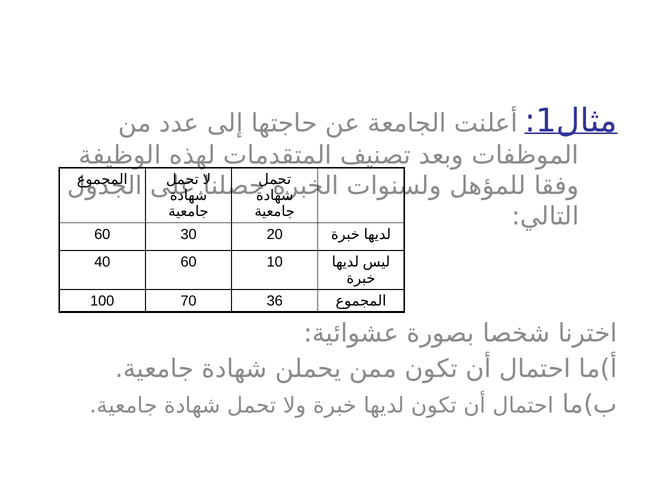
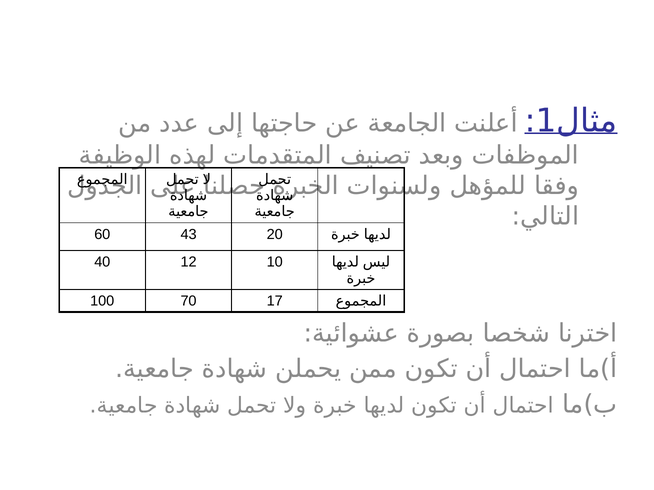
30: 30 -> 43
40 60: 60 -> 12
36: 36 -> 17
